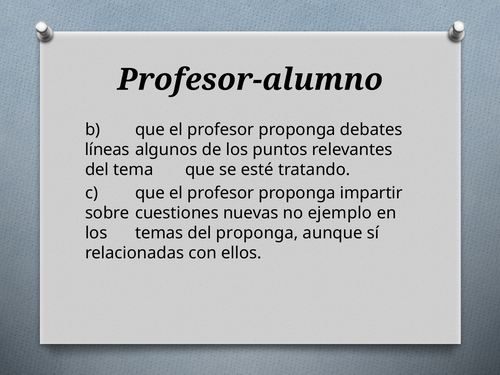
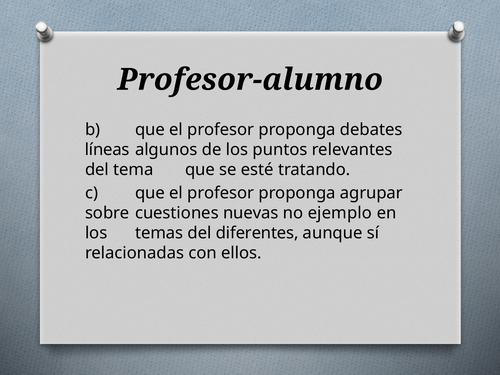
impartir: impartir -> agrupar
del proponga: proponga -> diferentes
